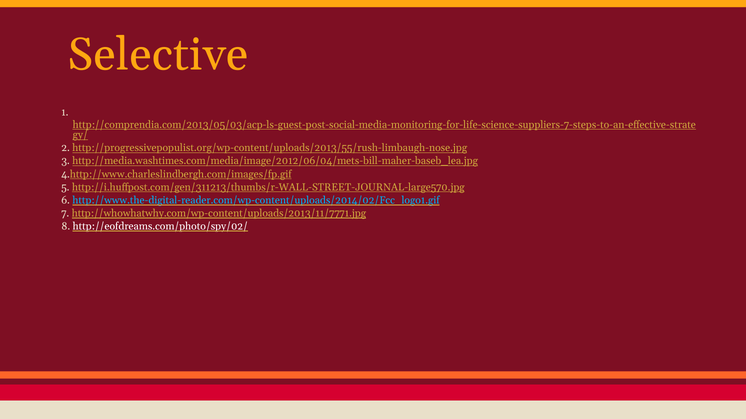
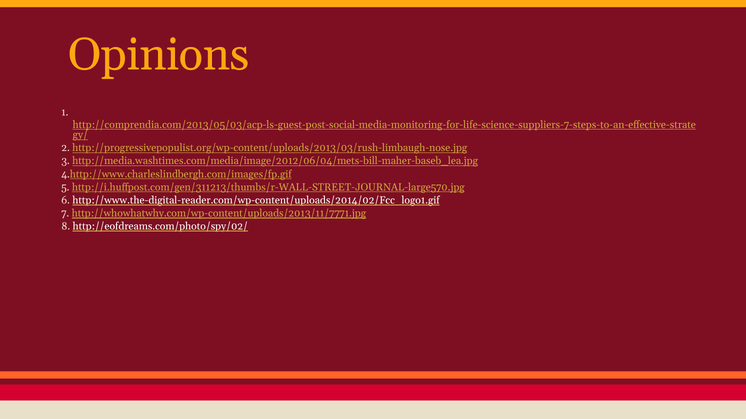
Selective: Selective -> Opinions
http://progressivepopulist.org/wp-content/uploads/2013/55/rush-limbaugh-nose.jpg: http://progressivepopulist.org/wp-content/uploads/2013/55/rush-limbaugh-nose.jpg -> http://progressivepopulist.org/wp-content/uploads/2013/03/rush-limbaugh-nose.jpg
http://www.the-digital-reader.com/wp-content/uploads/2014/02/Fcc_logo1.gif colour: light blue -> white
